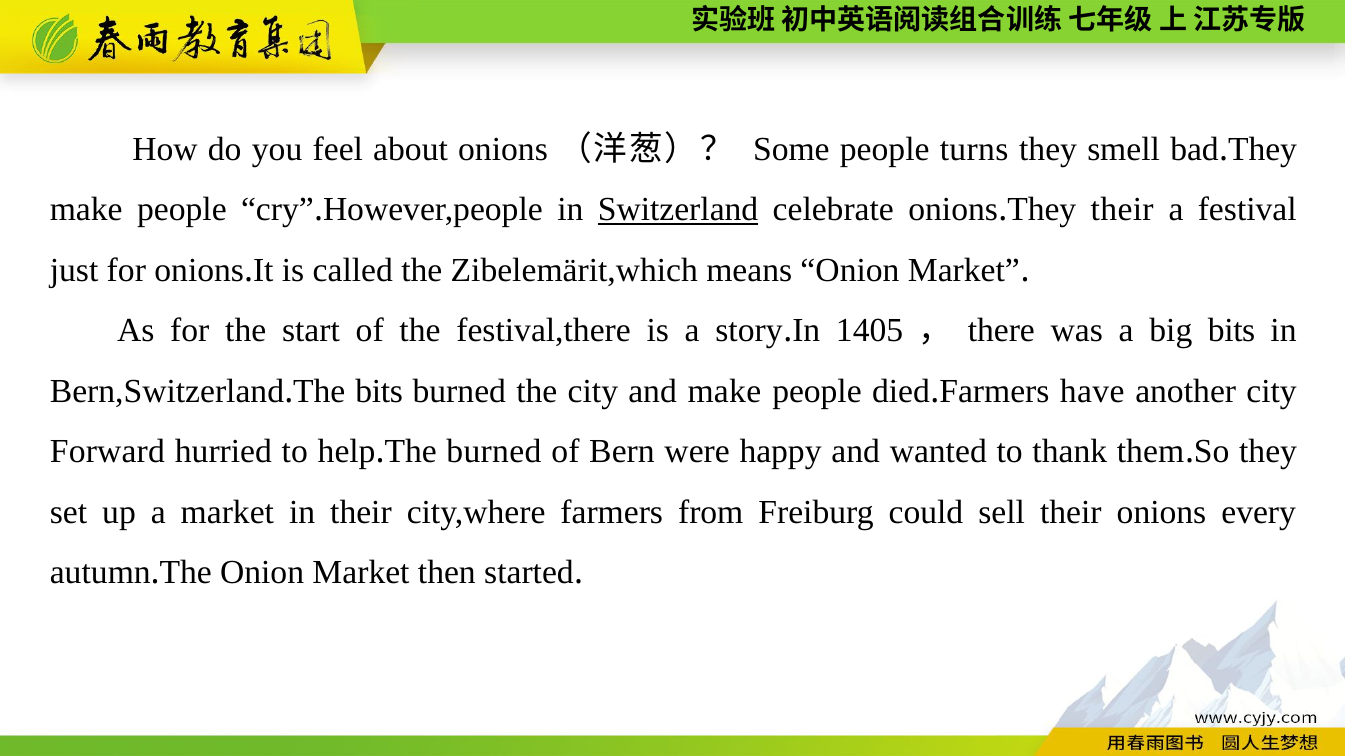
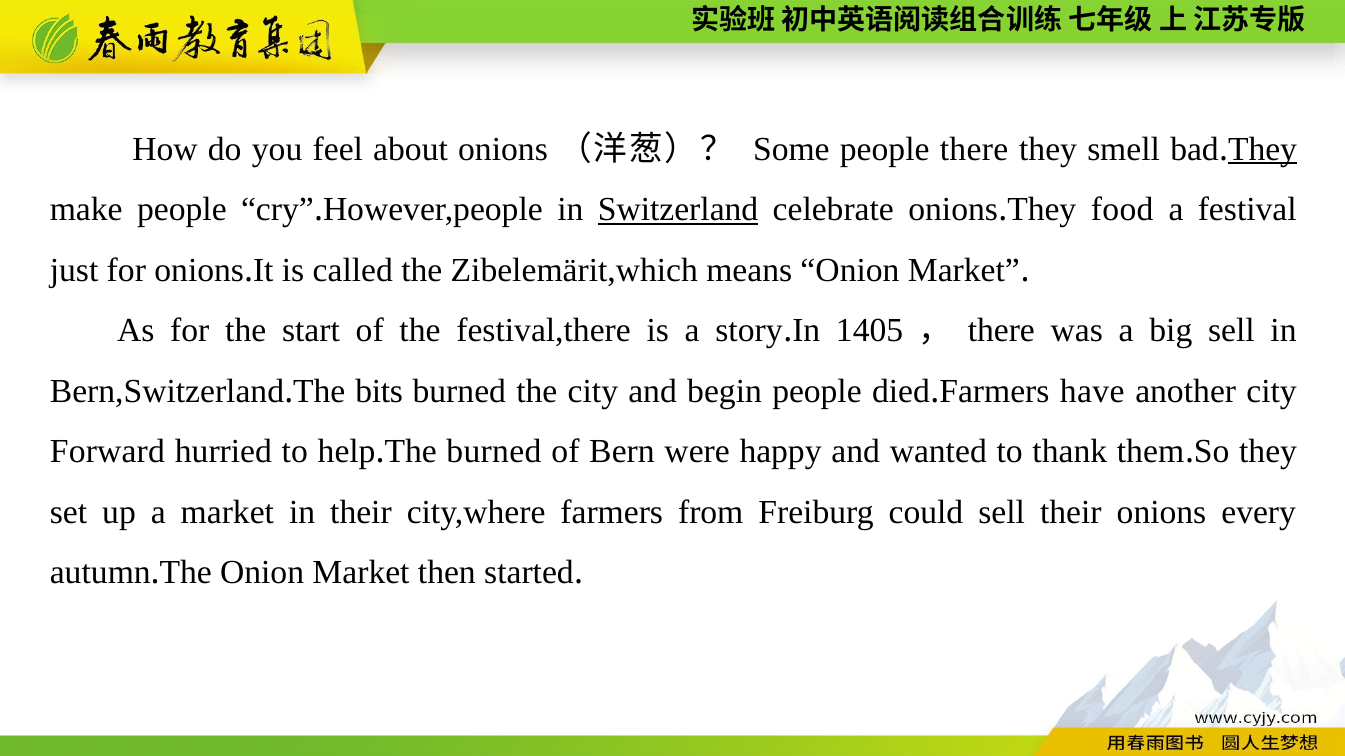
people turns: turns -> there
They at (1263, 149) underline: none -> present
They their: their -> food
big bits: bits -> sell
and make: make -> begin
